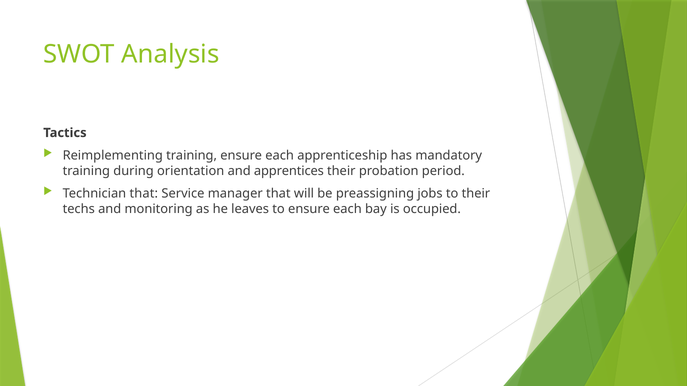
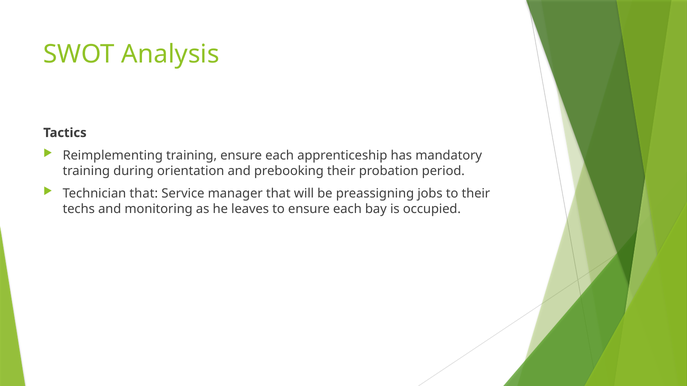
apprentices: apprentices -> prebooking
